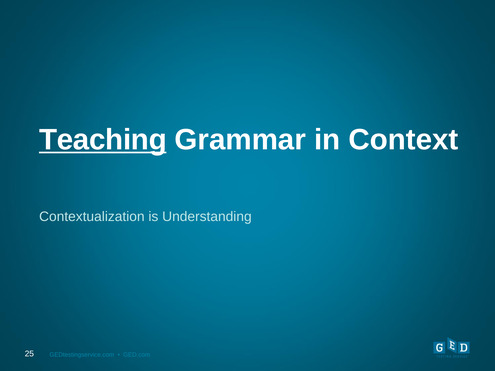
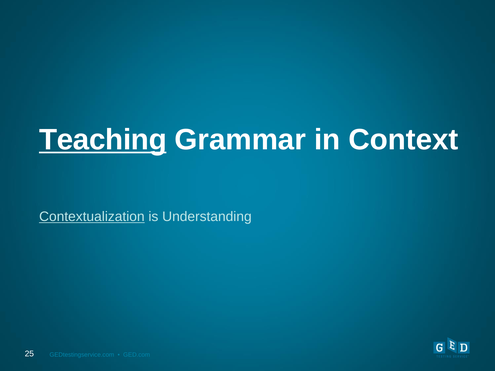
Contextualization underline: none -> present
